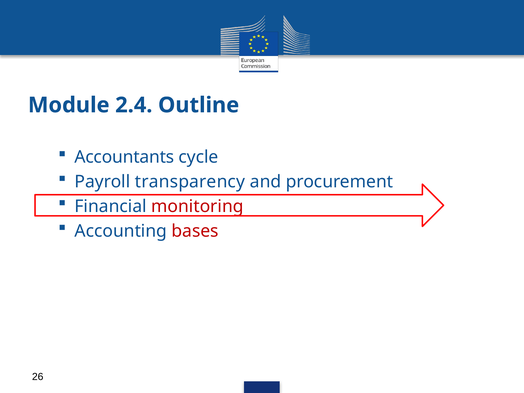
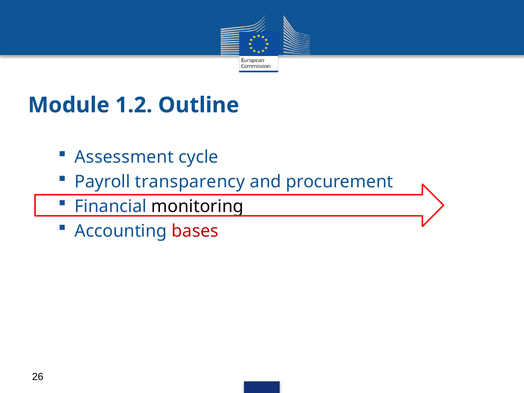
2.4: 2.4 -> 1.2
Accountants: Accountants -> Assessment
monitoring colour: red -> black
